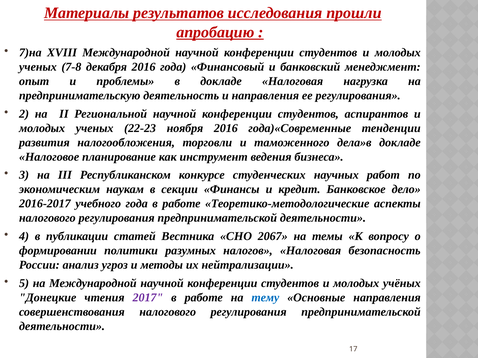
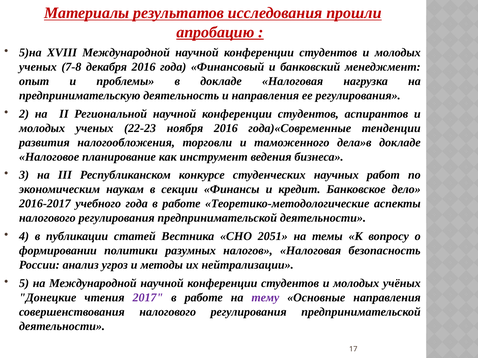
7)на: 7)на -> 5)на
2067: 2067 -> 2051
тему colour: blue -> purple
